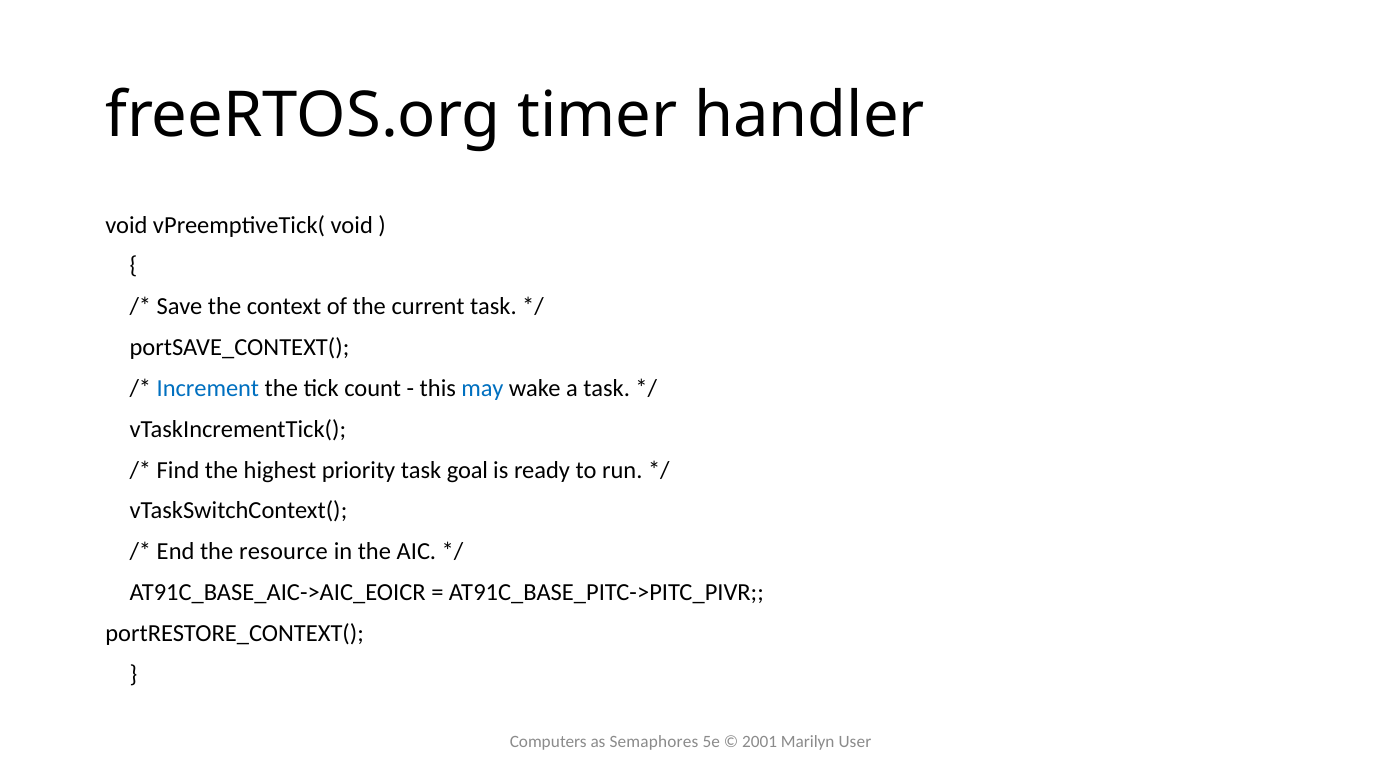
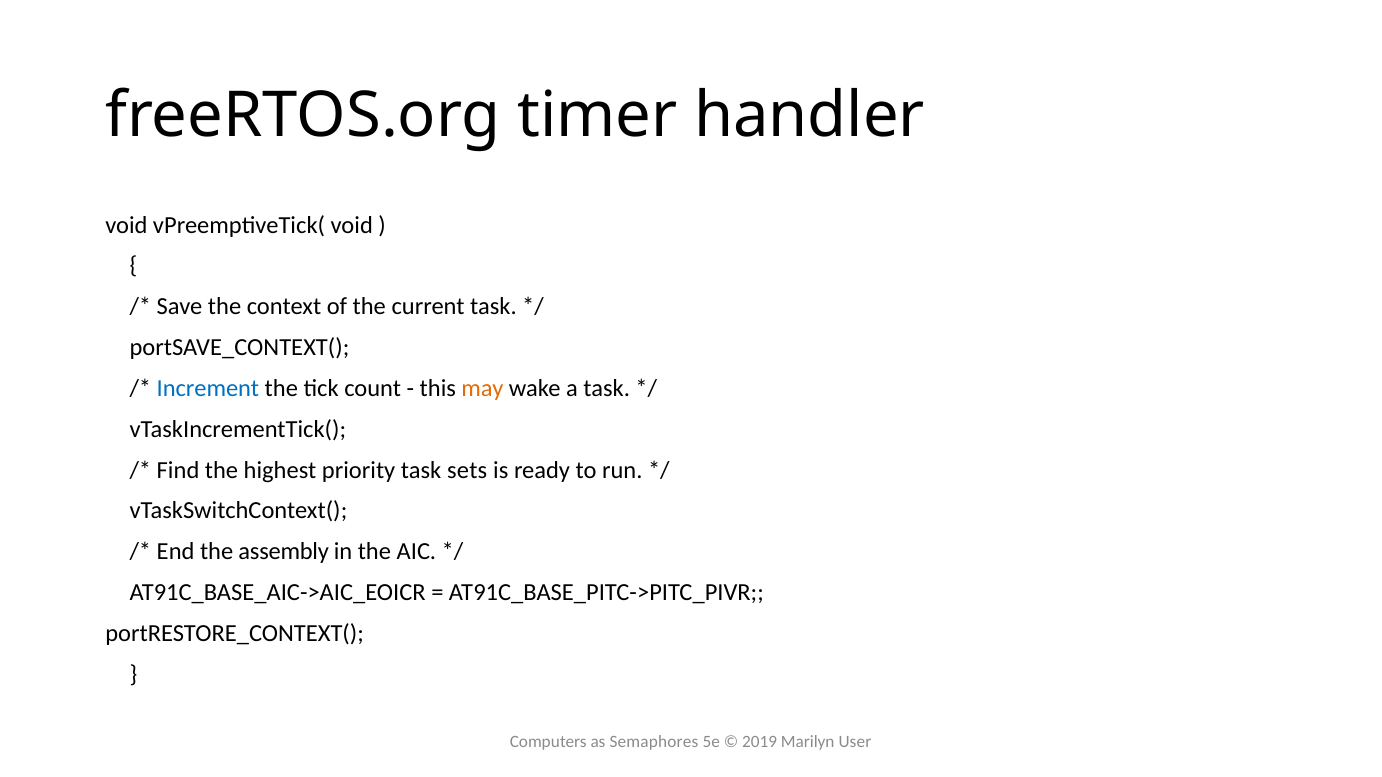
may colour: blue -> orange
goal: goal -> sets
resource: resource -> assembly
2001: 2001 -> 2019
